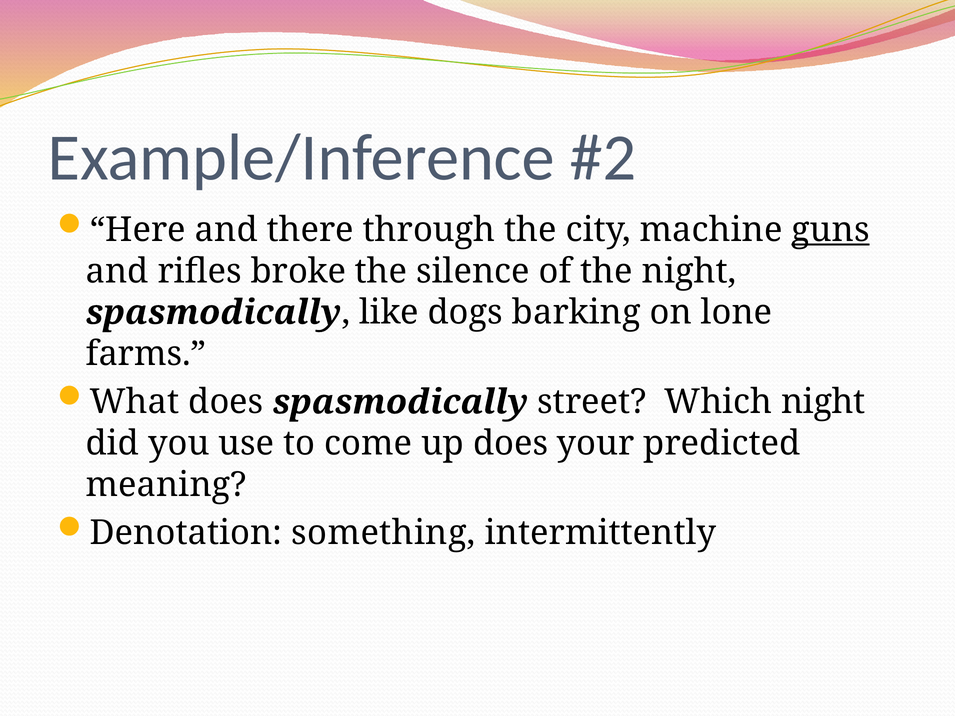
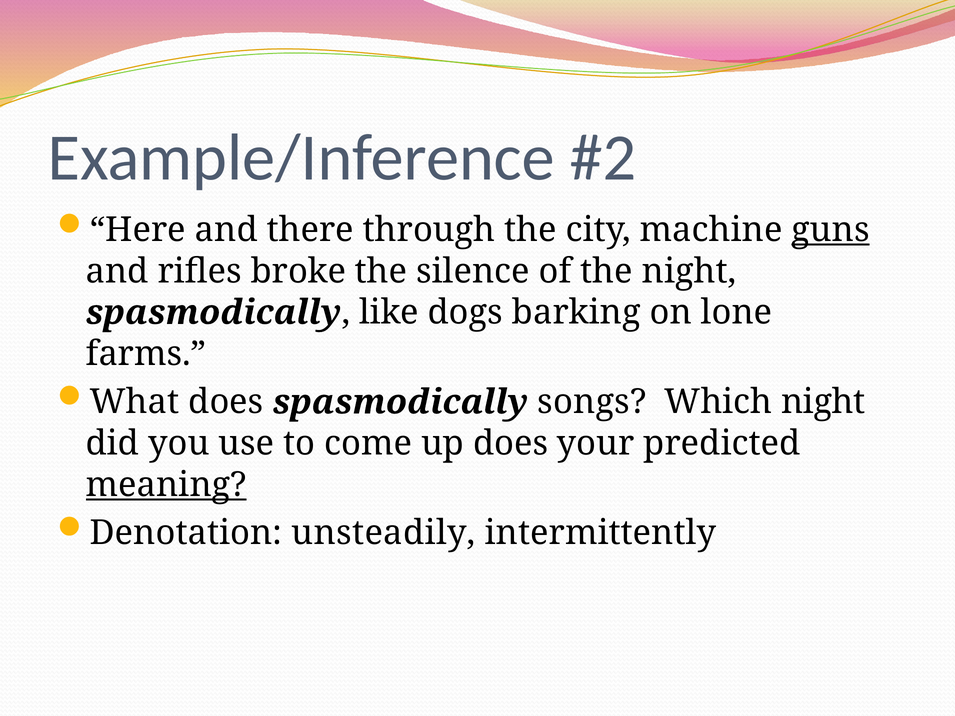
street: street -> songs
meaning underline: none -> present
something: something -> unsteadily
